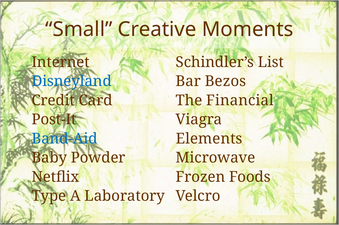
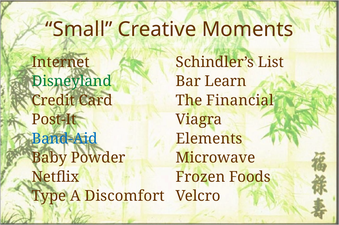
Disneyland colour: blue -> green
Bezos: Bezos -> Learn
Laboratory: Laboratory -> Discomfort
